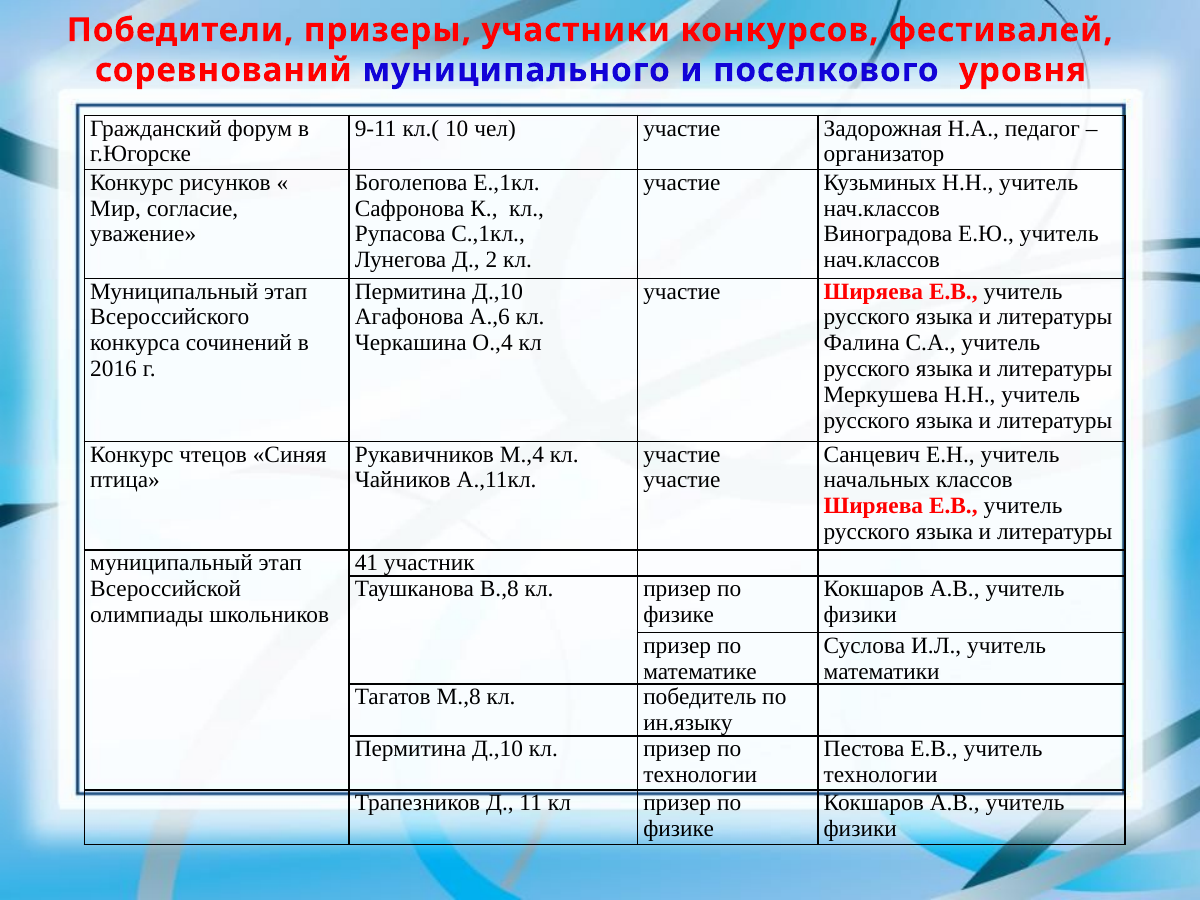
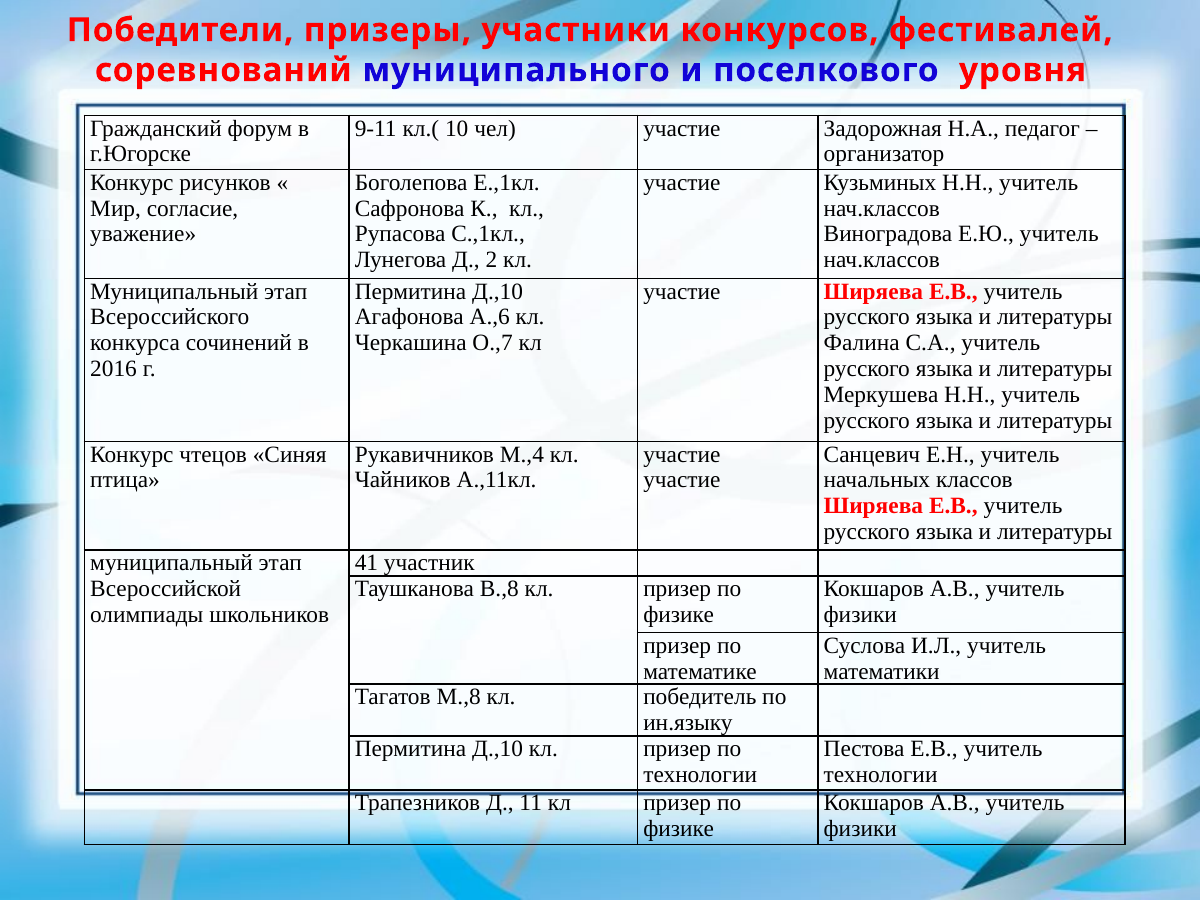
О.,4: О.,4 -> О.,7
